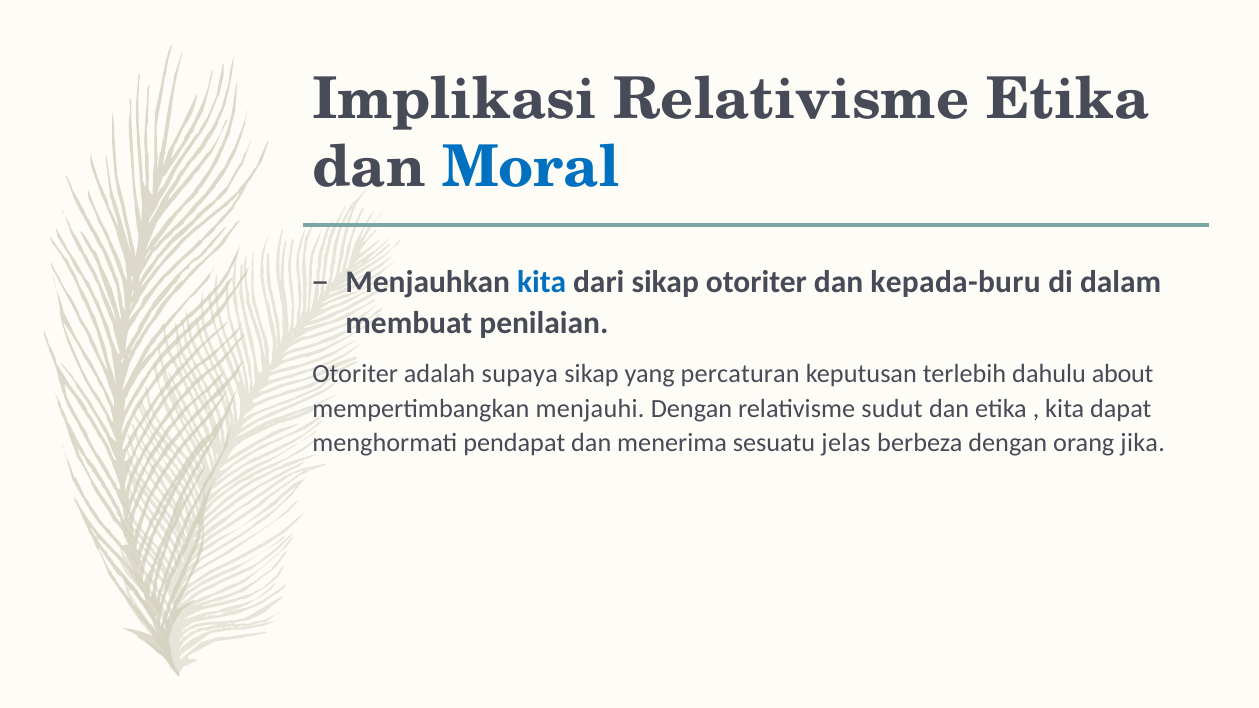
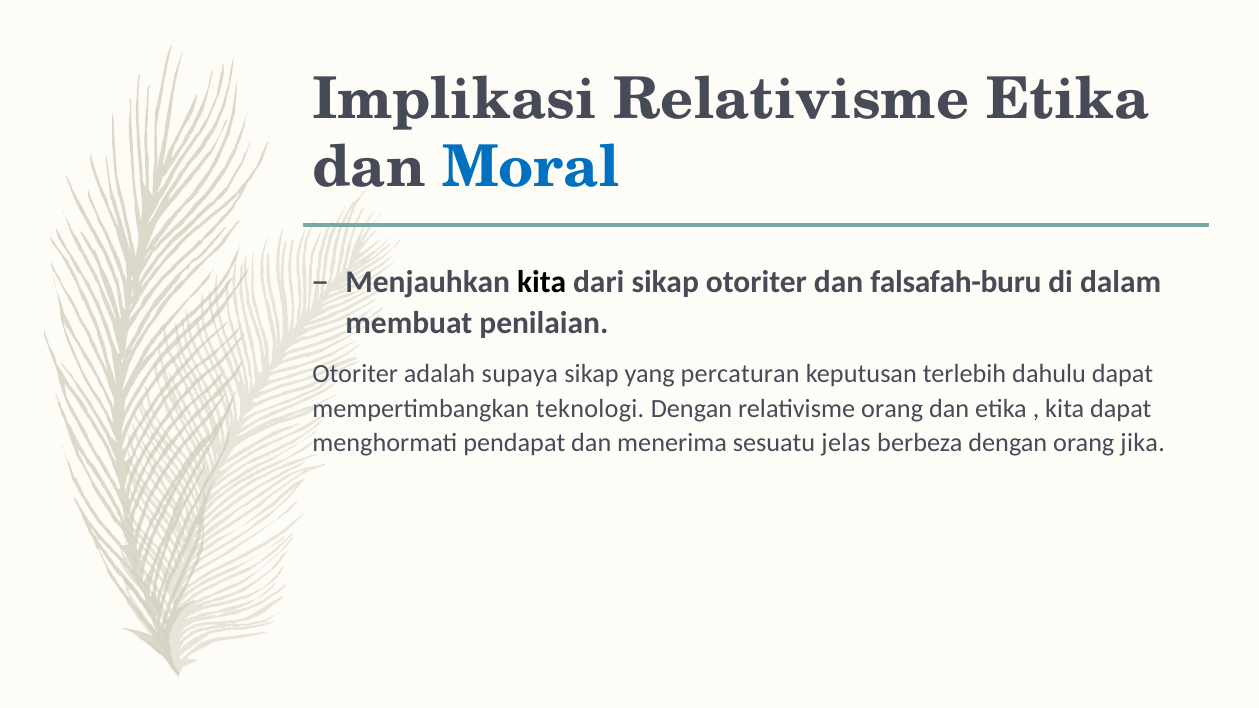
kita at (542, 282) colour: blue -> black
kepada-buru: kepada-buru -> falsafah-buru
dahulu about: about -> dapat
menjauhi: menjauhi -> teknologi
relativisme sudut: sudut -> orang
